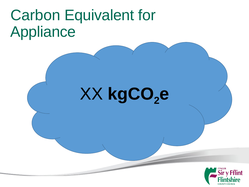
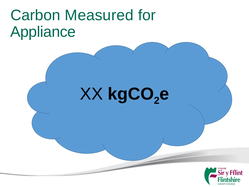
Equivalent: Equivalent -> Measured
